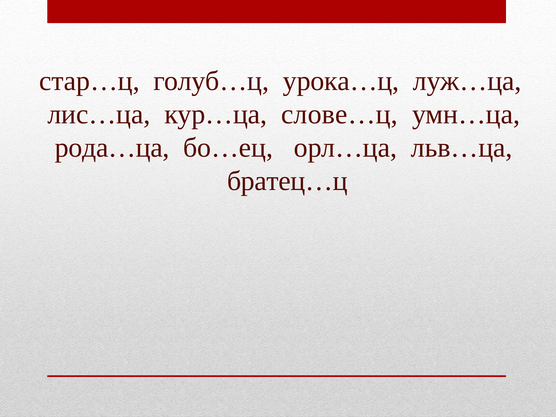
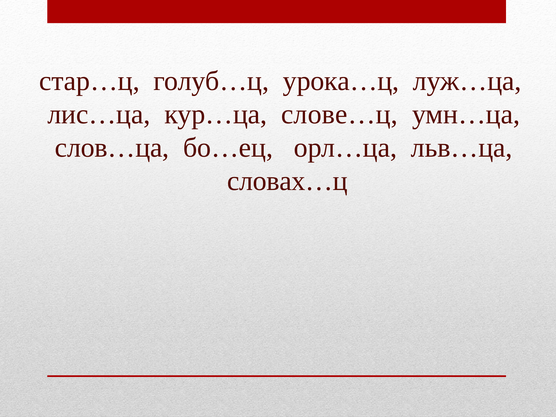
рода…ца: рода…ца -> слов…ца
братец…ц: братец…ц -> словах…ц
